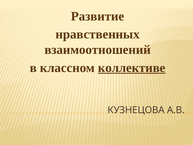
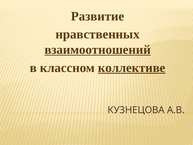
взаимоотношений underline: none -> present
